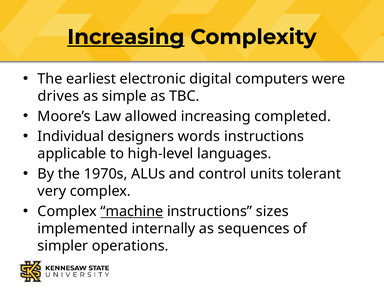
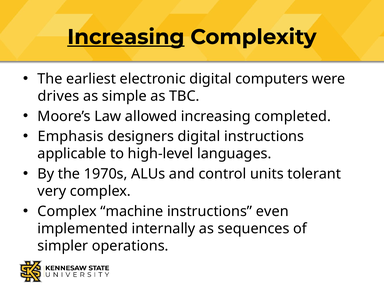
Individual: Individual -> Emphasis
designers words: words -> digital
machine underline: present -> none
sizes: sizes -> even
